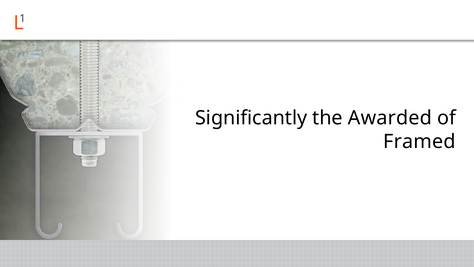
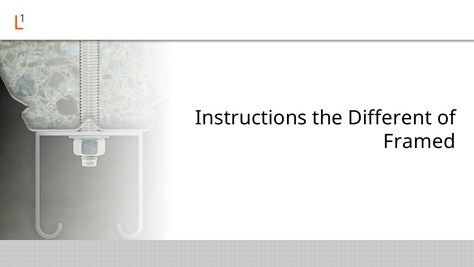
Significantly: Significantly -> Instructions
Awarded: Awarded -> Different
